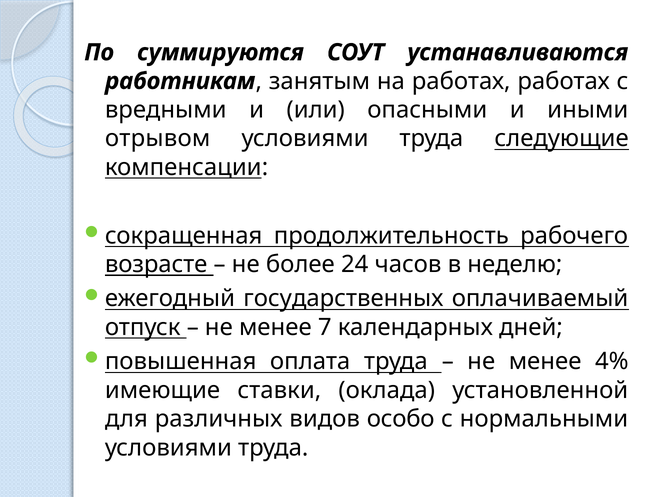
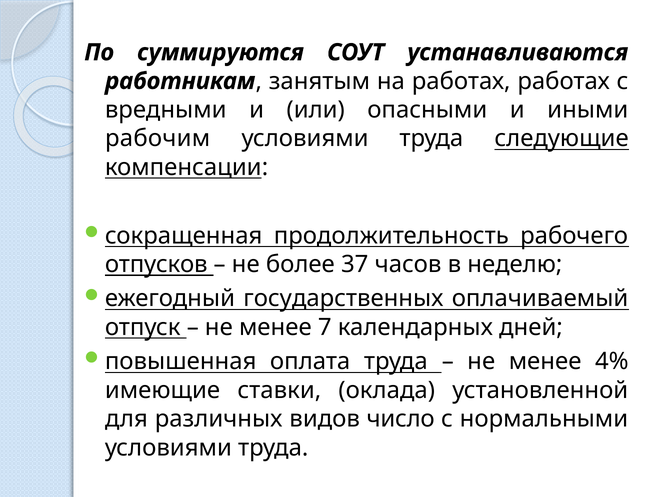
отрывом: отрывом -> рабочим
возрасте: возрасте -> отпусков
24: 24 -> 37
особо: особо -> число
